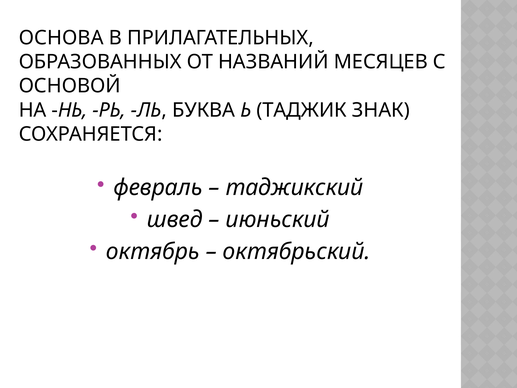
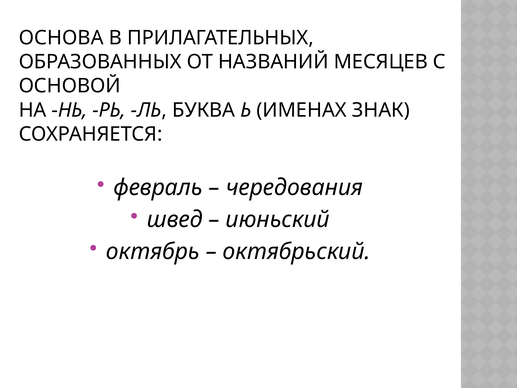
ТАДЖИК: ТАДЖИК -> ИМЕНАХ
таджикский: таджикский -> чередования
